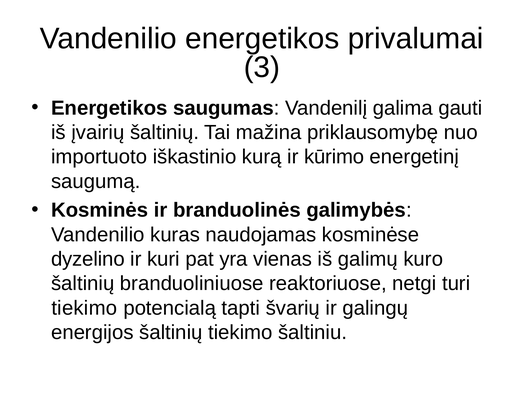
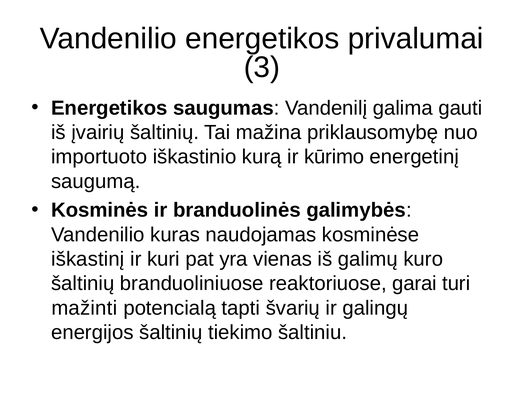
dyzelino: dyzelino -> iškastinį
netgi: netgi -> garai
tiekimo at (84, 308): tiekimo -> mažinti
